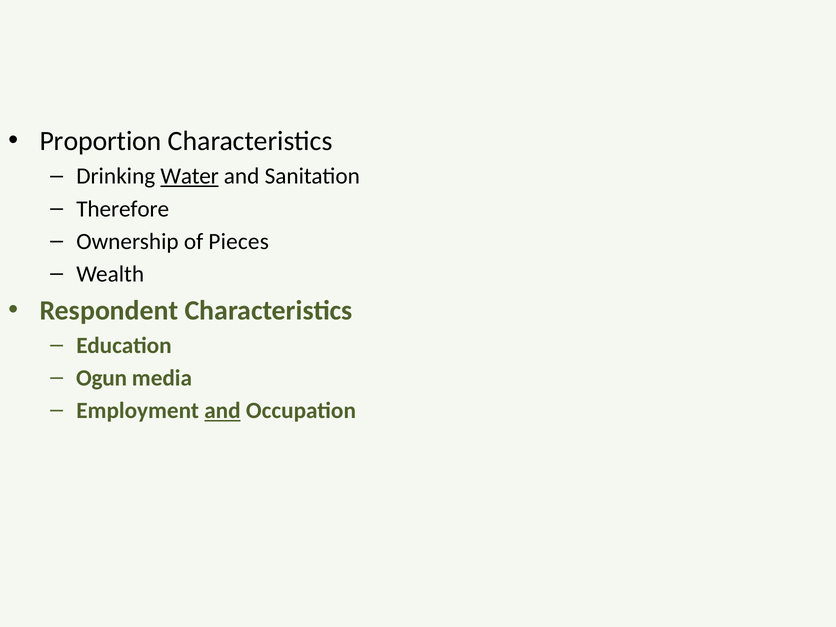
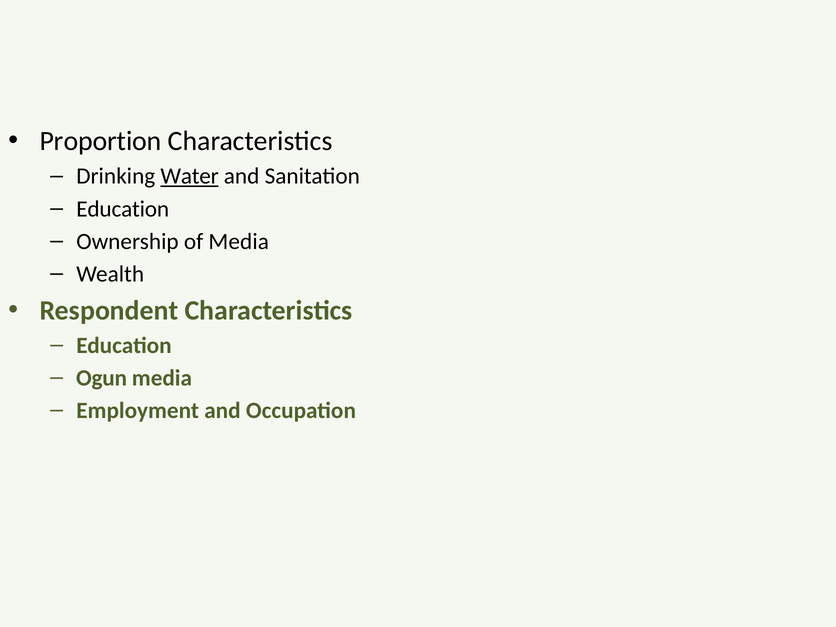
Therefore at (123, 209): Therefore -> Education
of Pieces: Pieces -> Media
and at (222, 411) underline: present -> none
